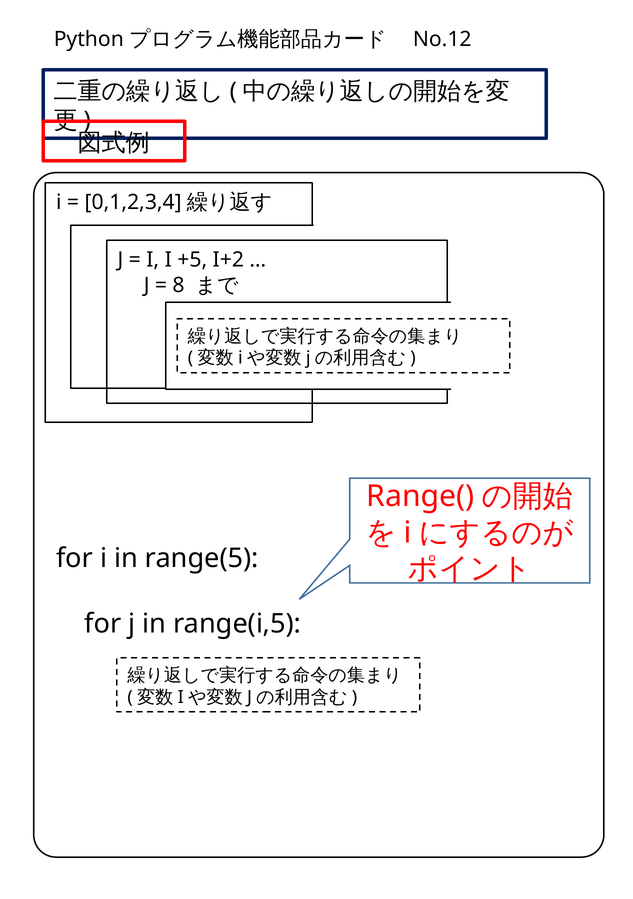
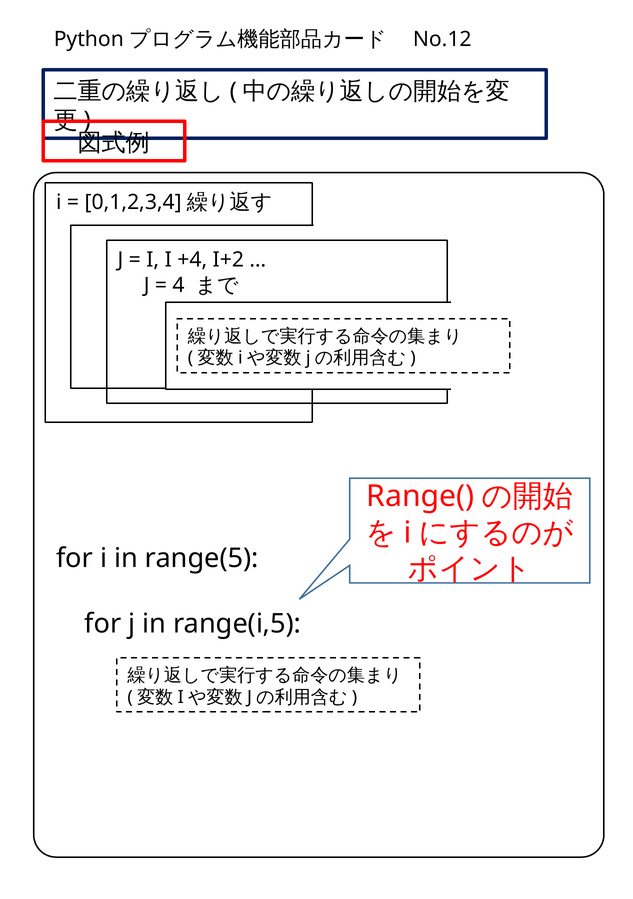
+5: +5 -> +4
8: 8 -> 4
